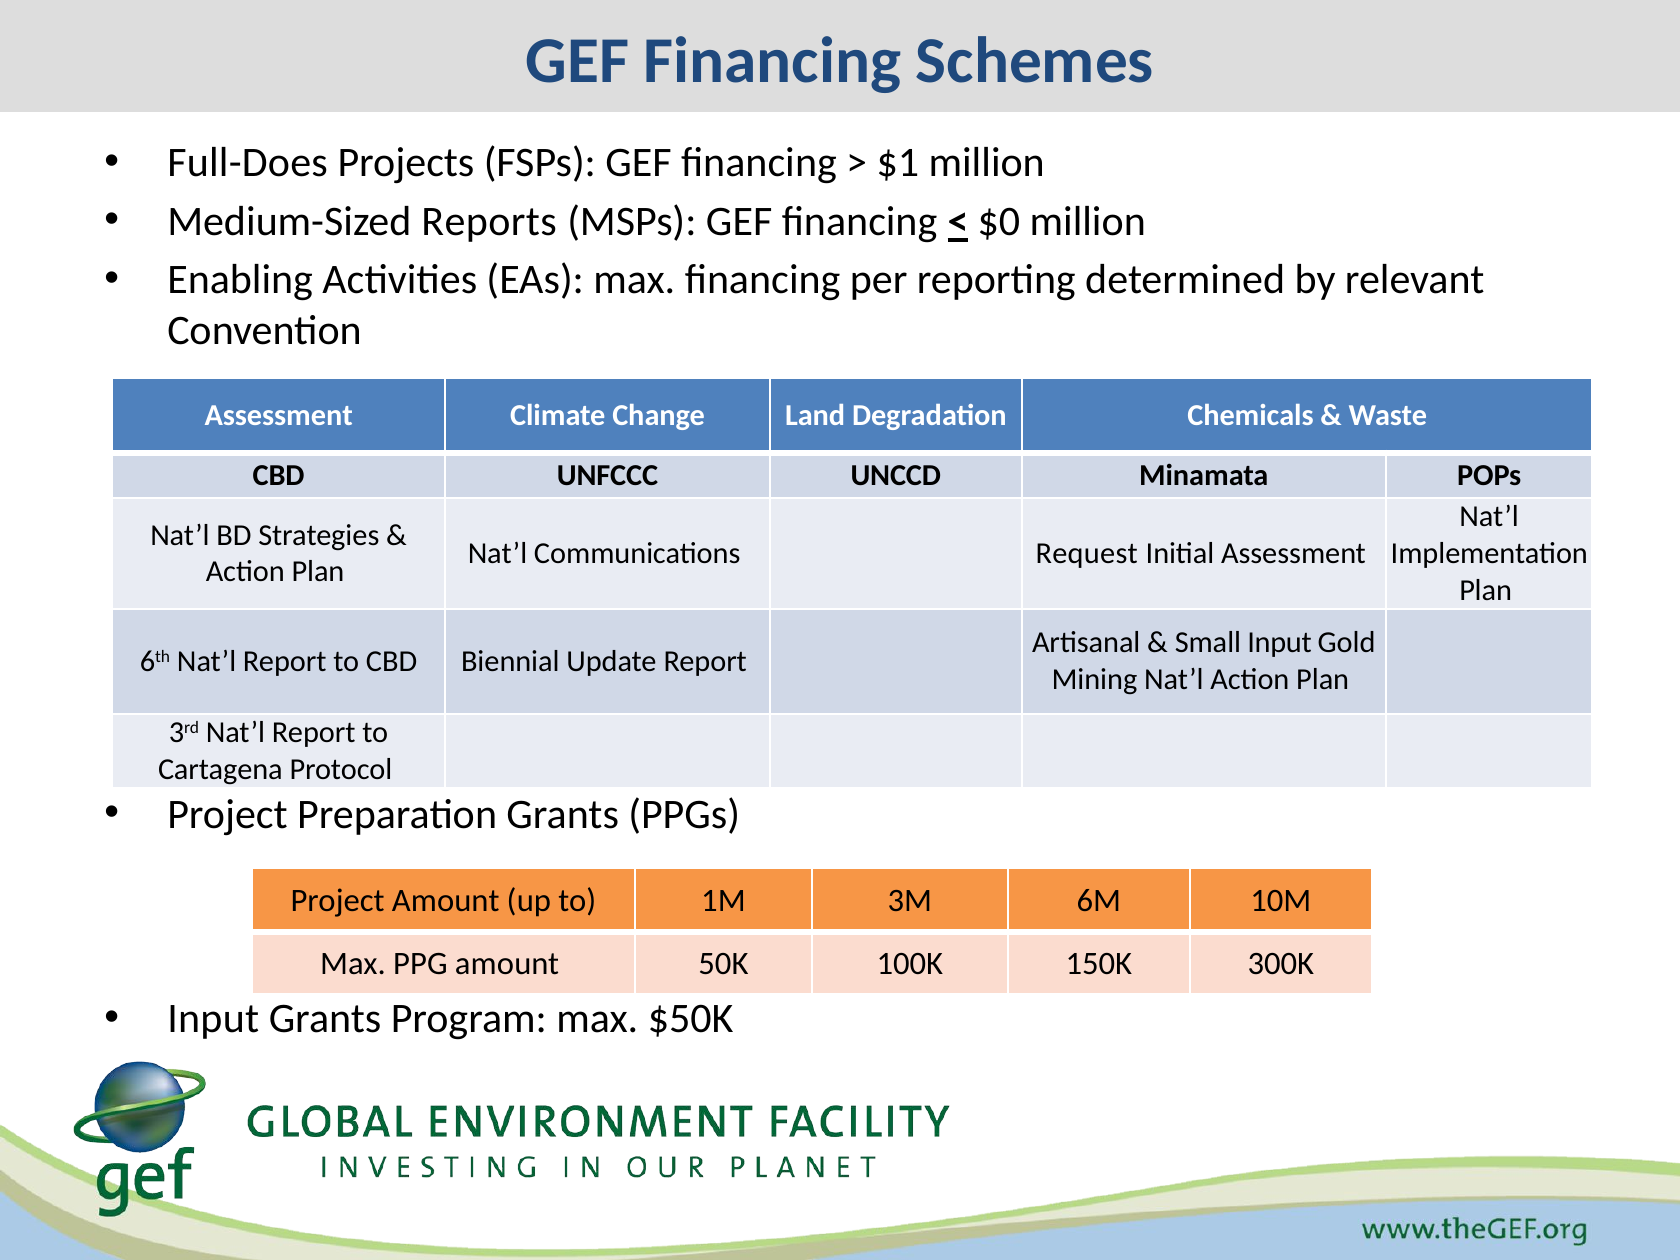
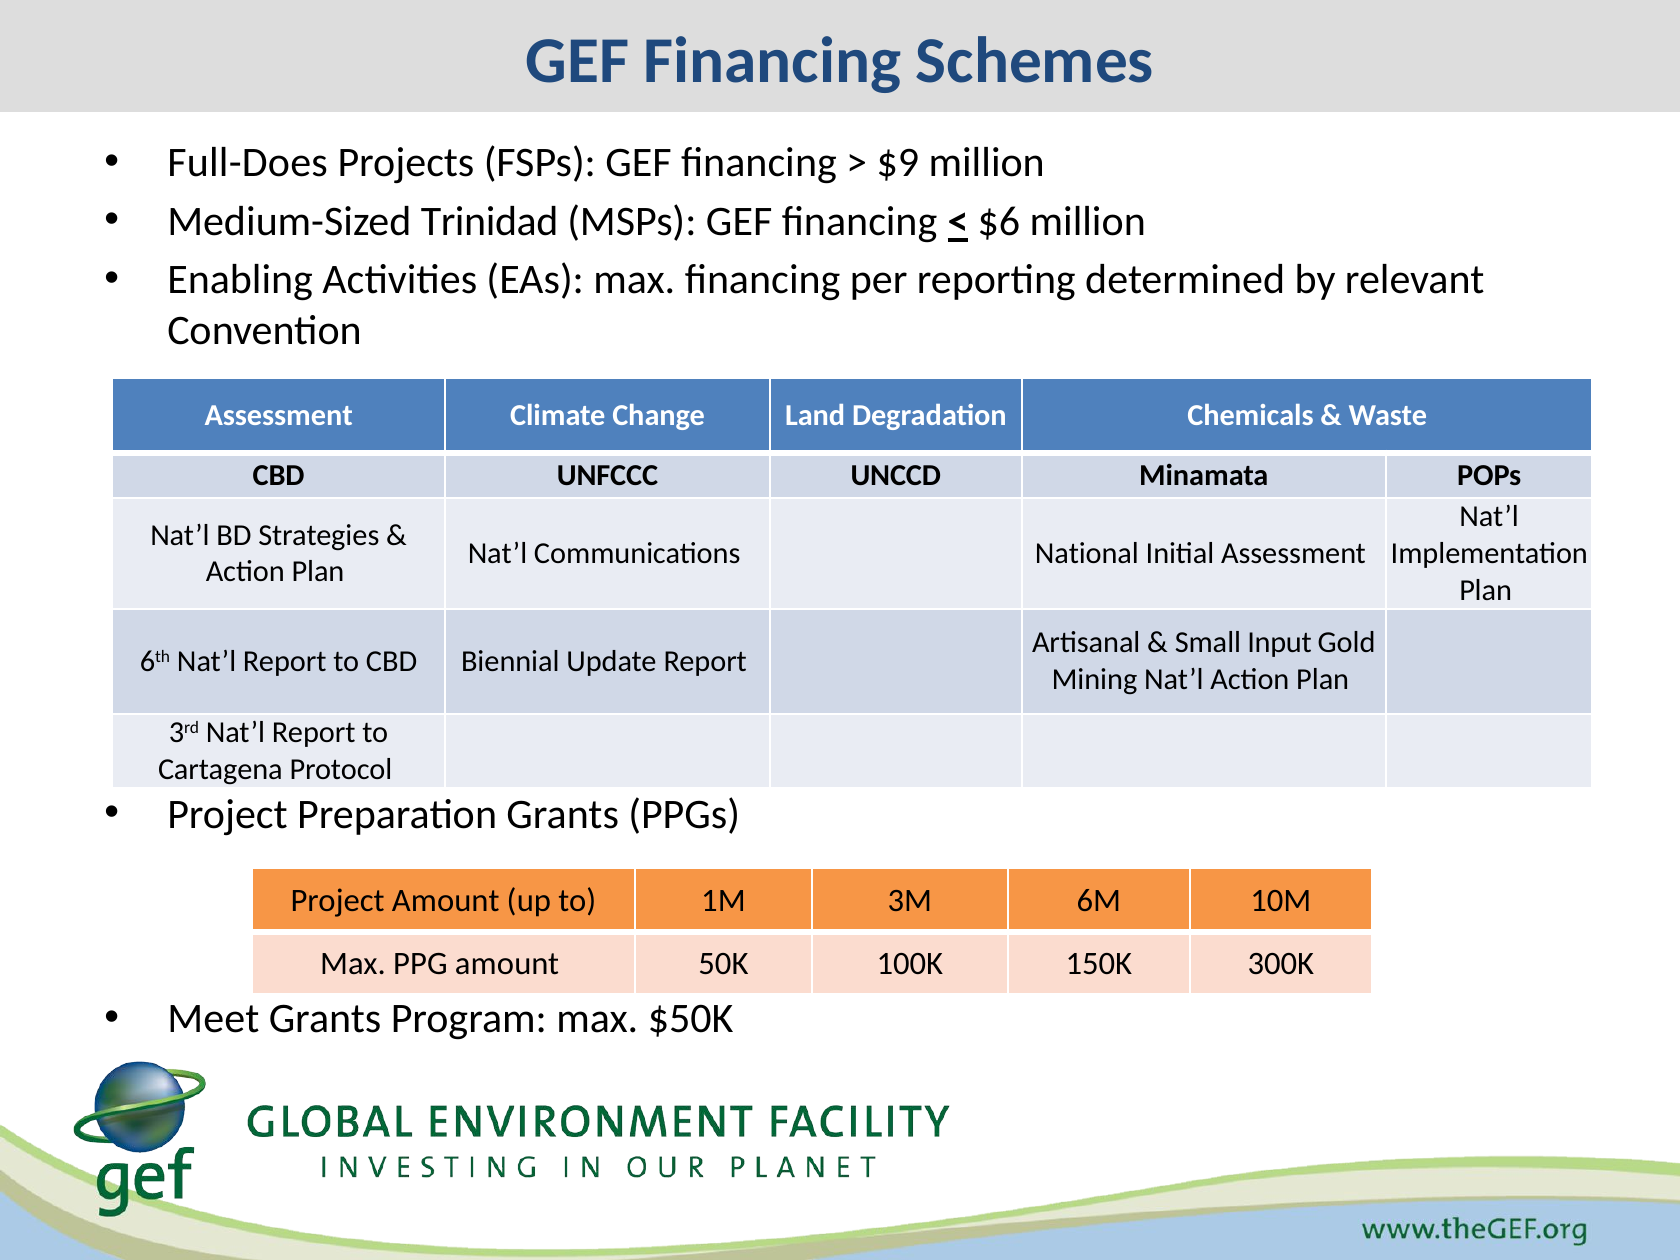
$1: $1 -> $9
Reports: Reports -> Trinidad
$0: $0 -> $6
Request: Request -> National
Input at (213, 1019): Input -> Meet
